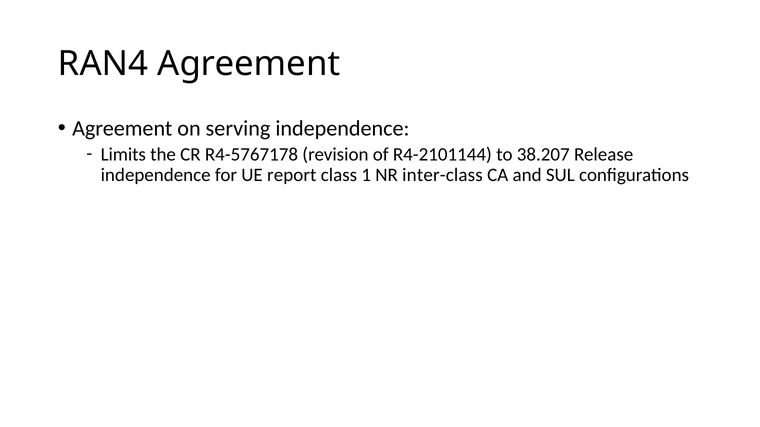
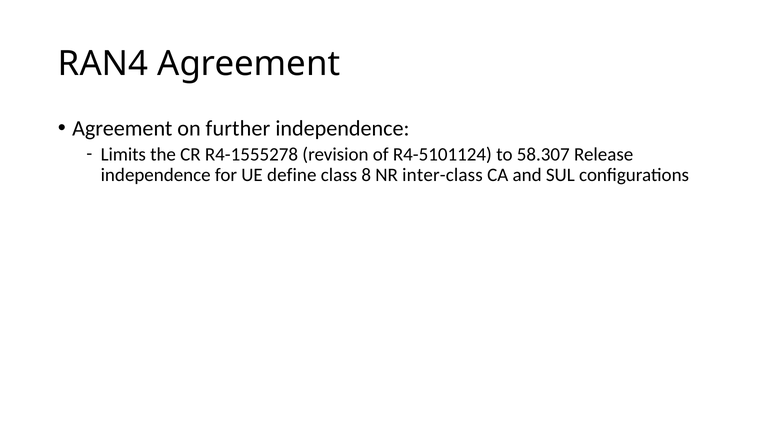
serving: serving -> further
R4-5767178: R4-5767178 -> R4-1555278
R4-2101144: R4-2101144 -> R4-5101124
38.207: 38.207 -> 58.307
report: report -> define
1: 1 -> 8
